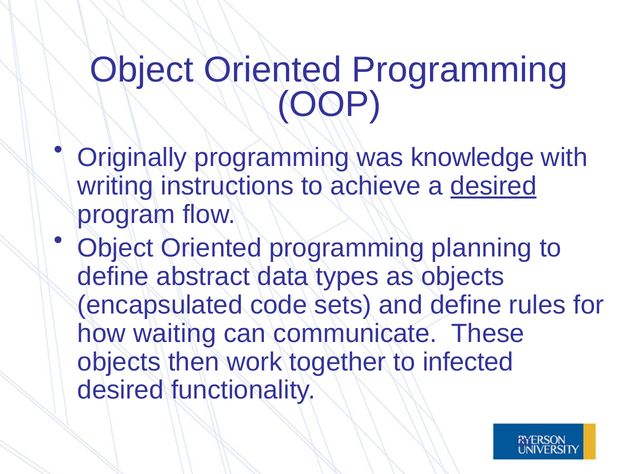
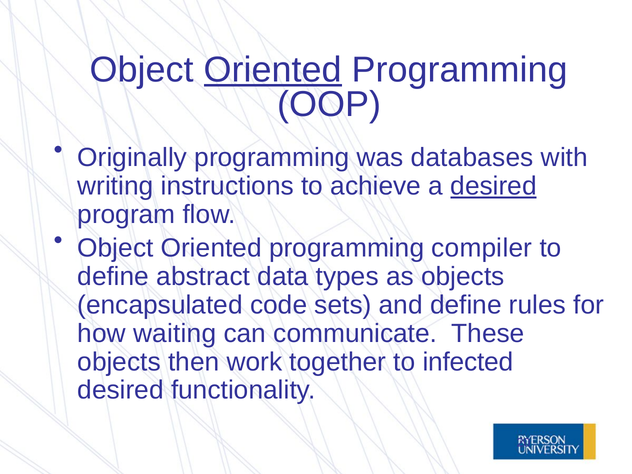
Oriented at (273, 70) underline: none -> present
knowledge: knowledge -> databases
planning: planning -> compiler
